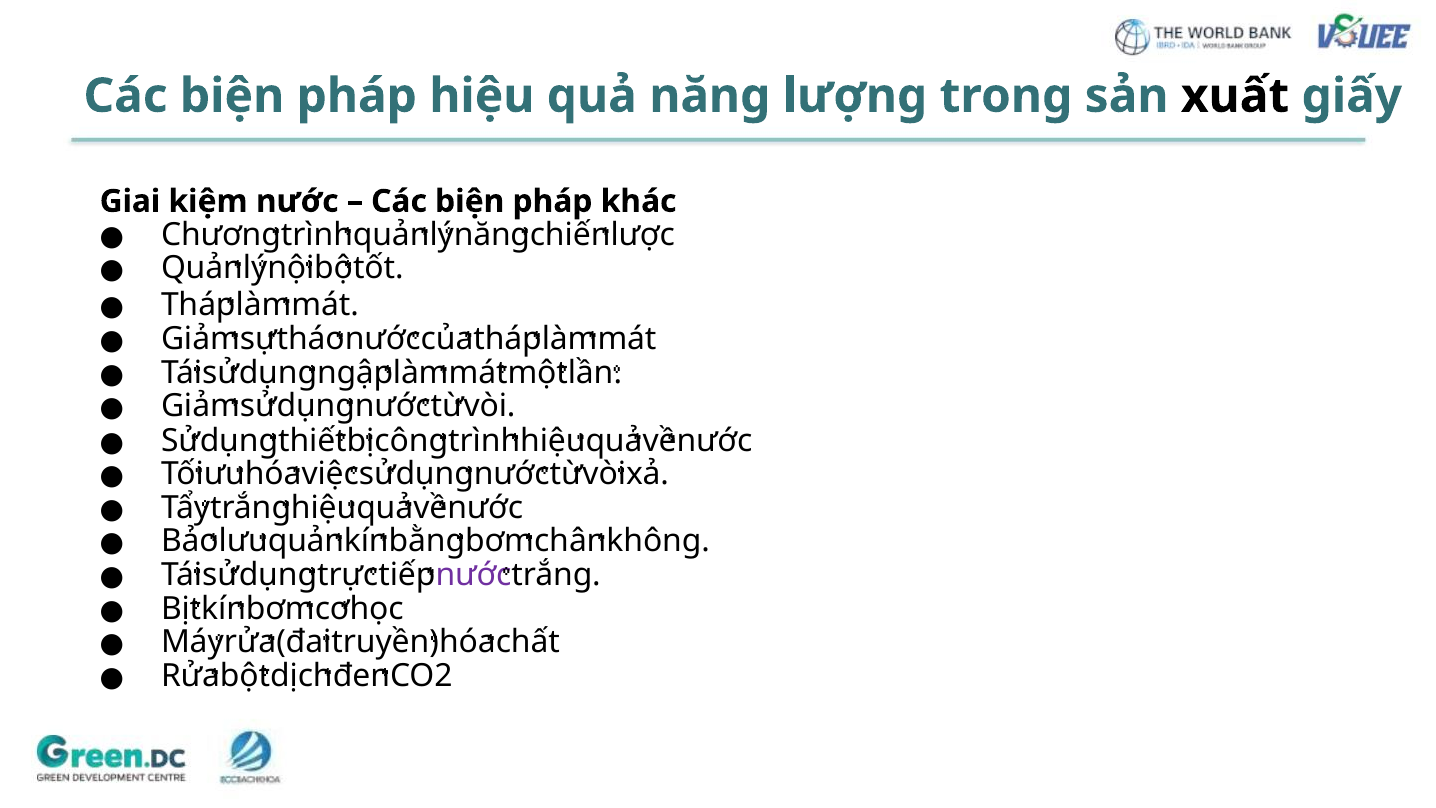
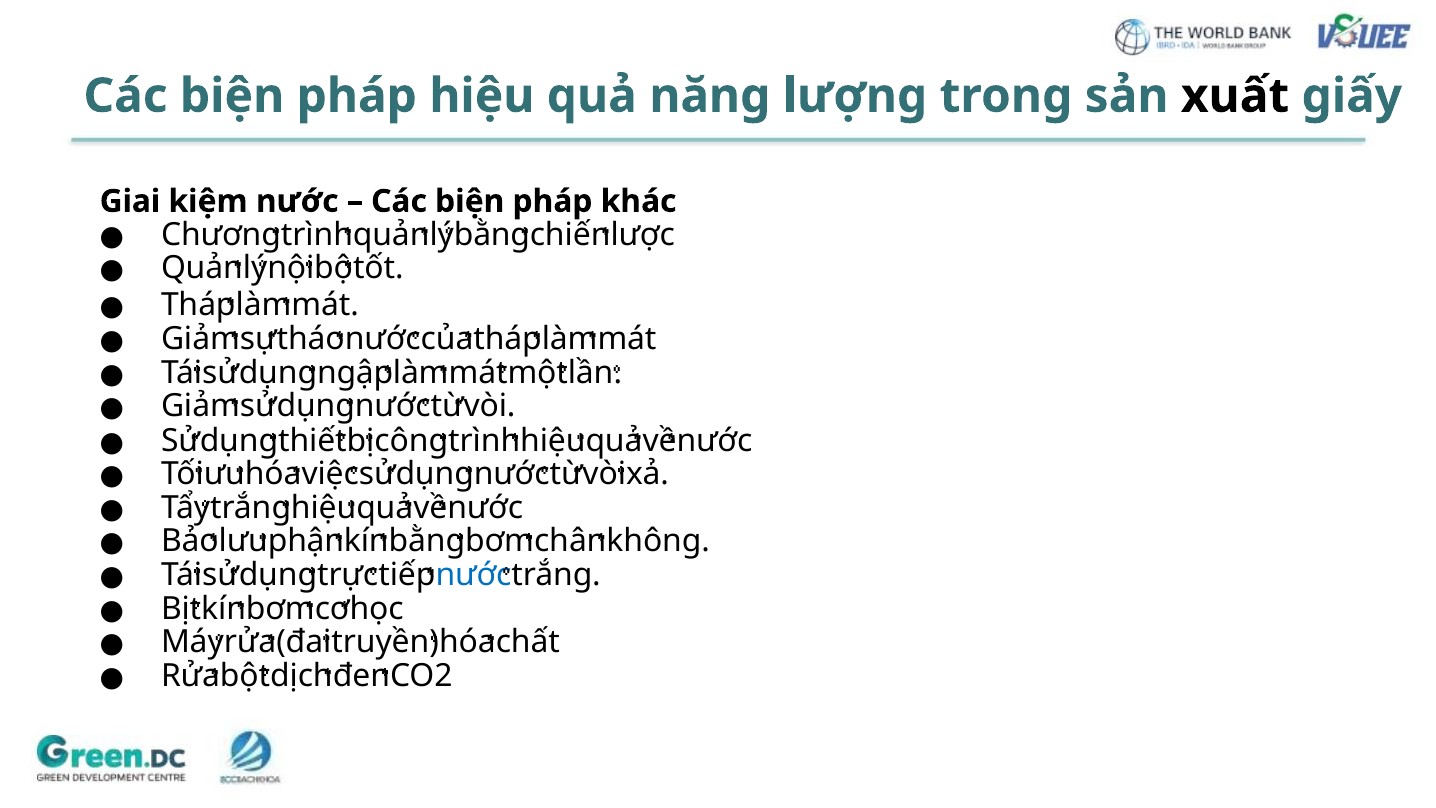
năng at (492, 235): năng -> bằng
quản at (306, 541): quản -> phận
nước at (474, 575) colour: purple -> blue
